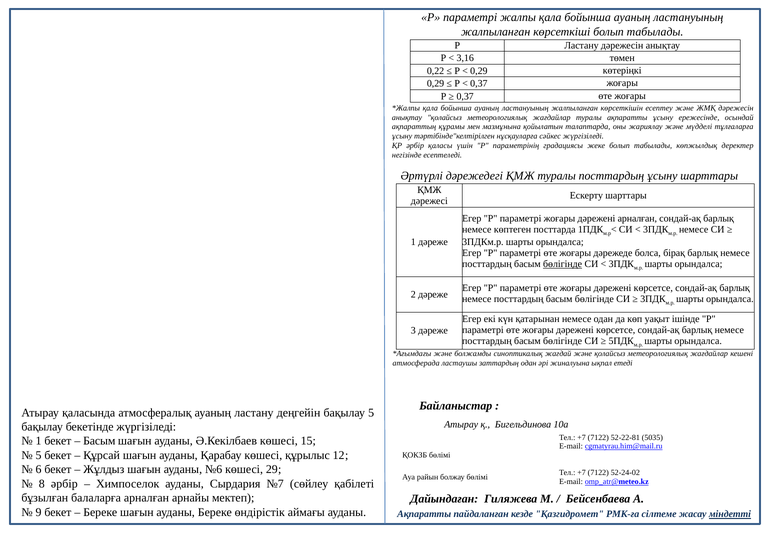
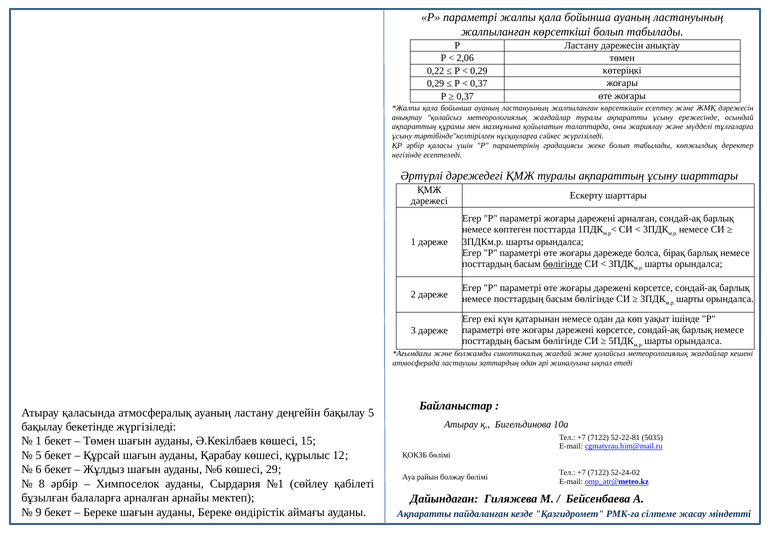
3,16: 3,16 -> 2,06
туралы посттардың: посттардың -> ақпараттың
Басым at (99, 441): Басым -> Төмен
№7: №7 -> №1
міндетті underline: present -> none
